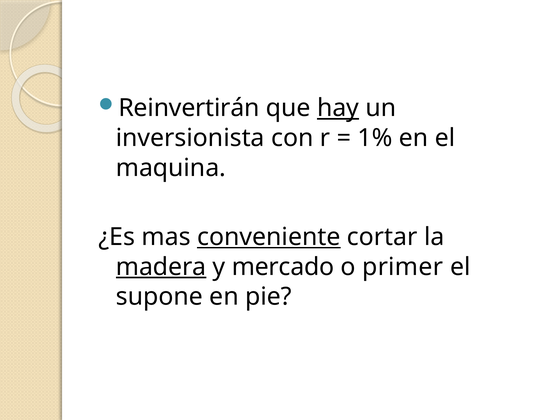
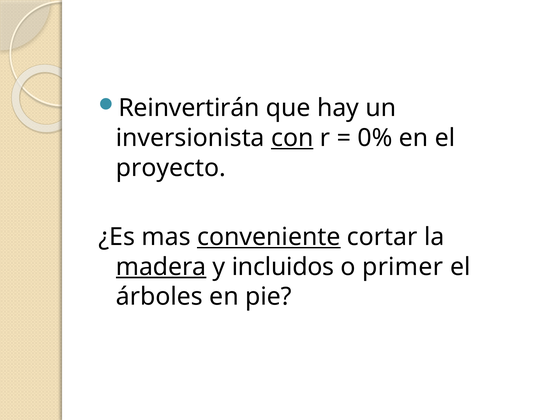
hay underline: present -> none
con underline: none -> present
1%: 1% -> 0%
maquina: maquina -> proyecto
mercado: mercado -> incluidos
supone: supone -> árboles
